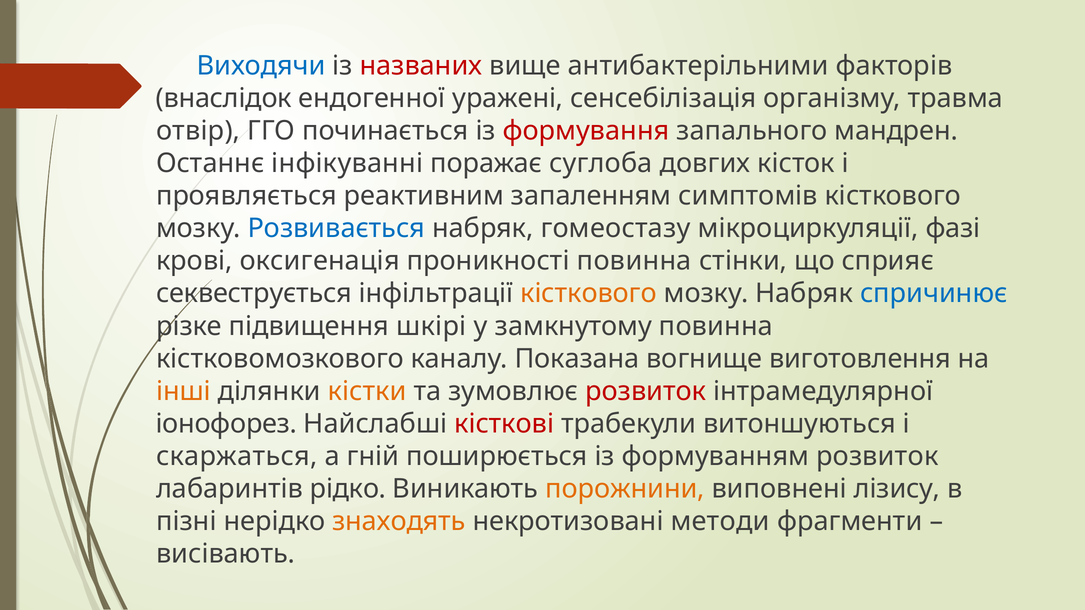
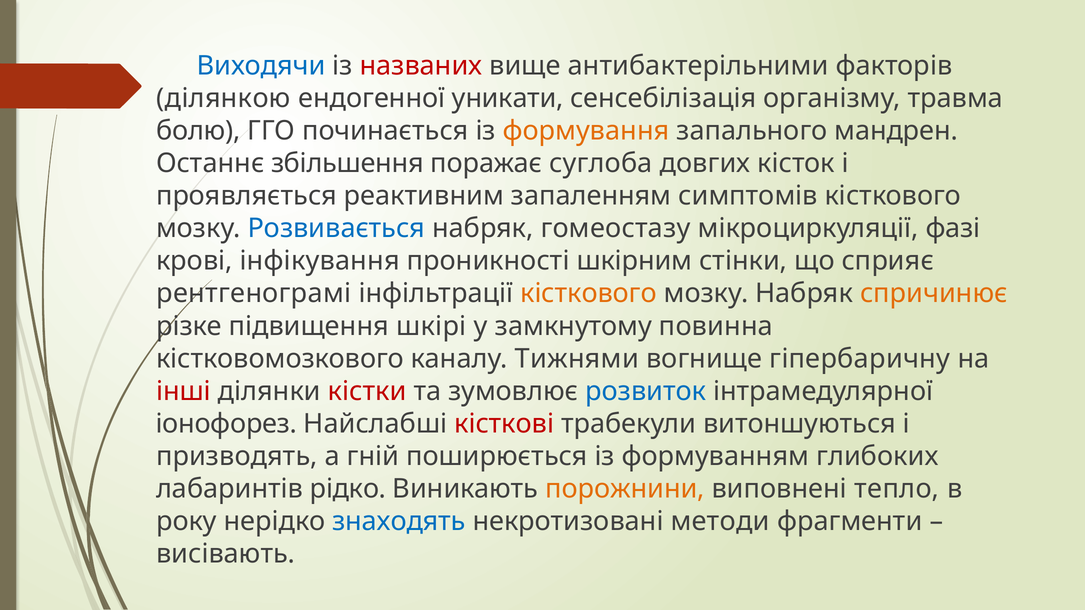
внаслідок: внаслідок -> ділянкою
уражені: уражені -> уникати
отвір: отвір -> болю
формування colour: red -> orange
інфікуванні: інфікуванні -> збільшення
оксигенація: оксигенація -> інфікування
проникності повинна: повинна -> шкірним
секвеструється: секвеструється -> рентгенограмі
спричинює colour: blue -> orange
Показана: Показана -> Тижнями
виготовлення: виготовлення -> гіпербаричну
інші colour: orange -> red
кістки colour: orange -> red
розвиток at (646, 391) colour: red -> blue
скаржаться: скаржаться -> призводять
формуванням розвиток: розвиток -> глибоких
лізису: лізису -> тепло
пізні: пізні -> року
знаходять colour: orange -> blue
